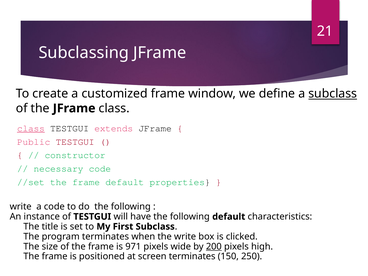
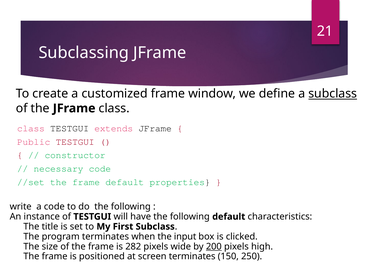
class at (31, 128) underline: present -> none
the write: write -> input
971: 971 -> 282
